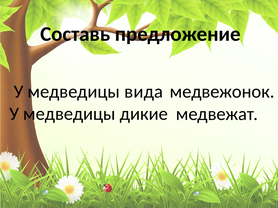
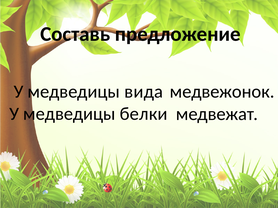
дикие: дикие -> белки
